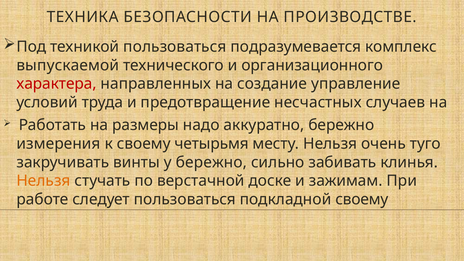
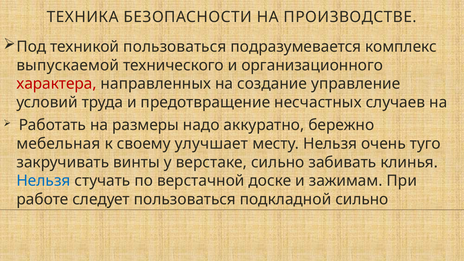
измерения: измерения -> мебельная
четырьмя: четырьмя -> улучшает
у бережно: бережно -> верстаке
Нельзя at (43, 181) colour: orange -> blue
подкладной своему: своему -> сильно
